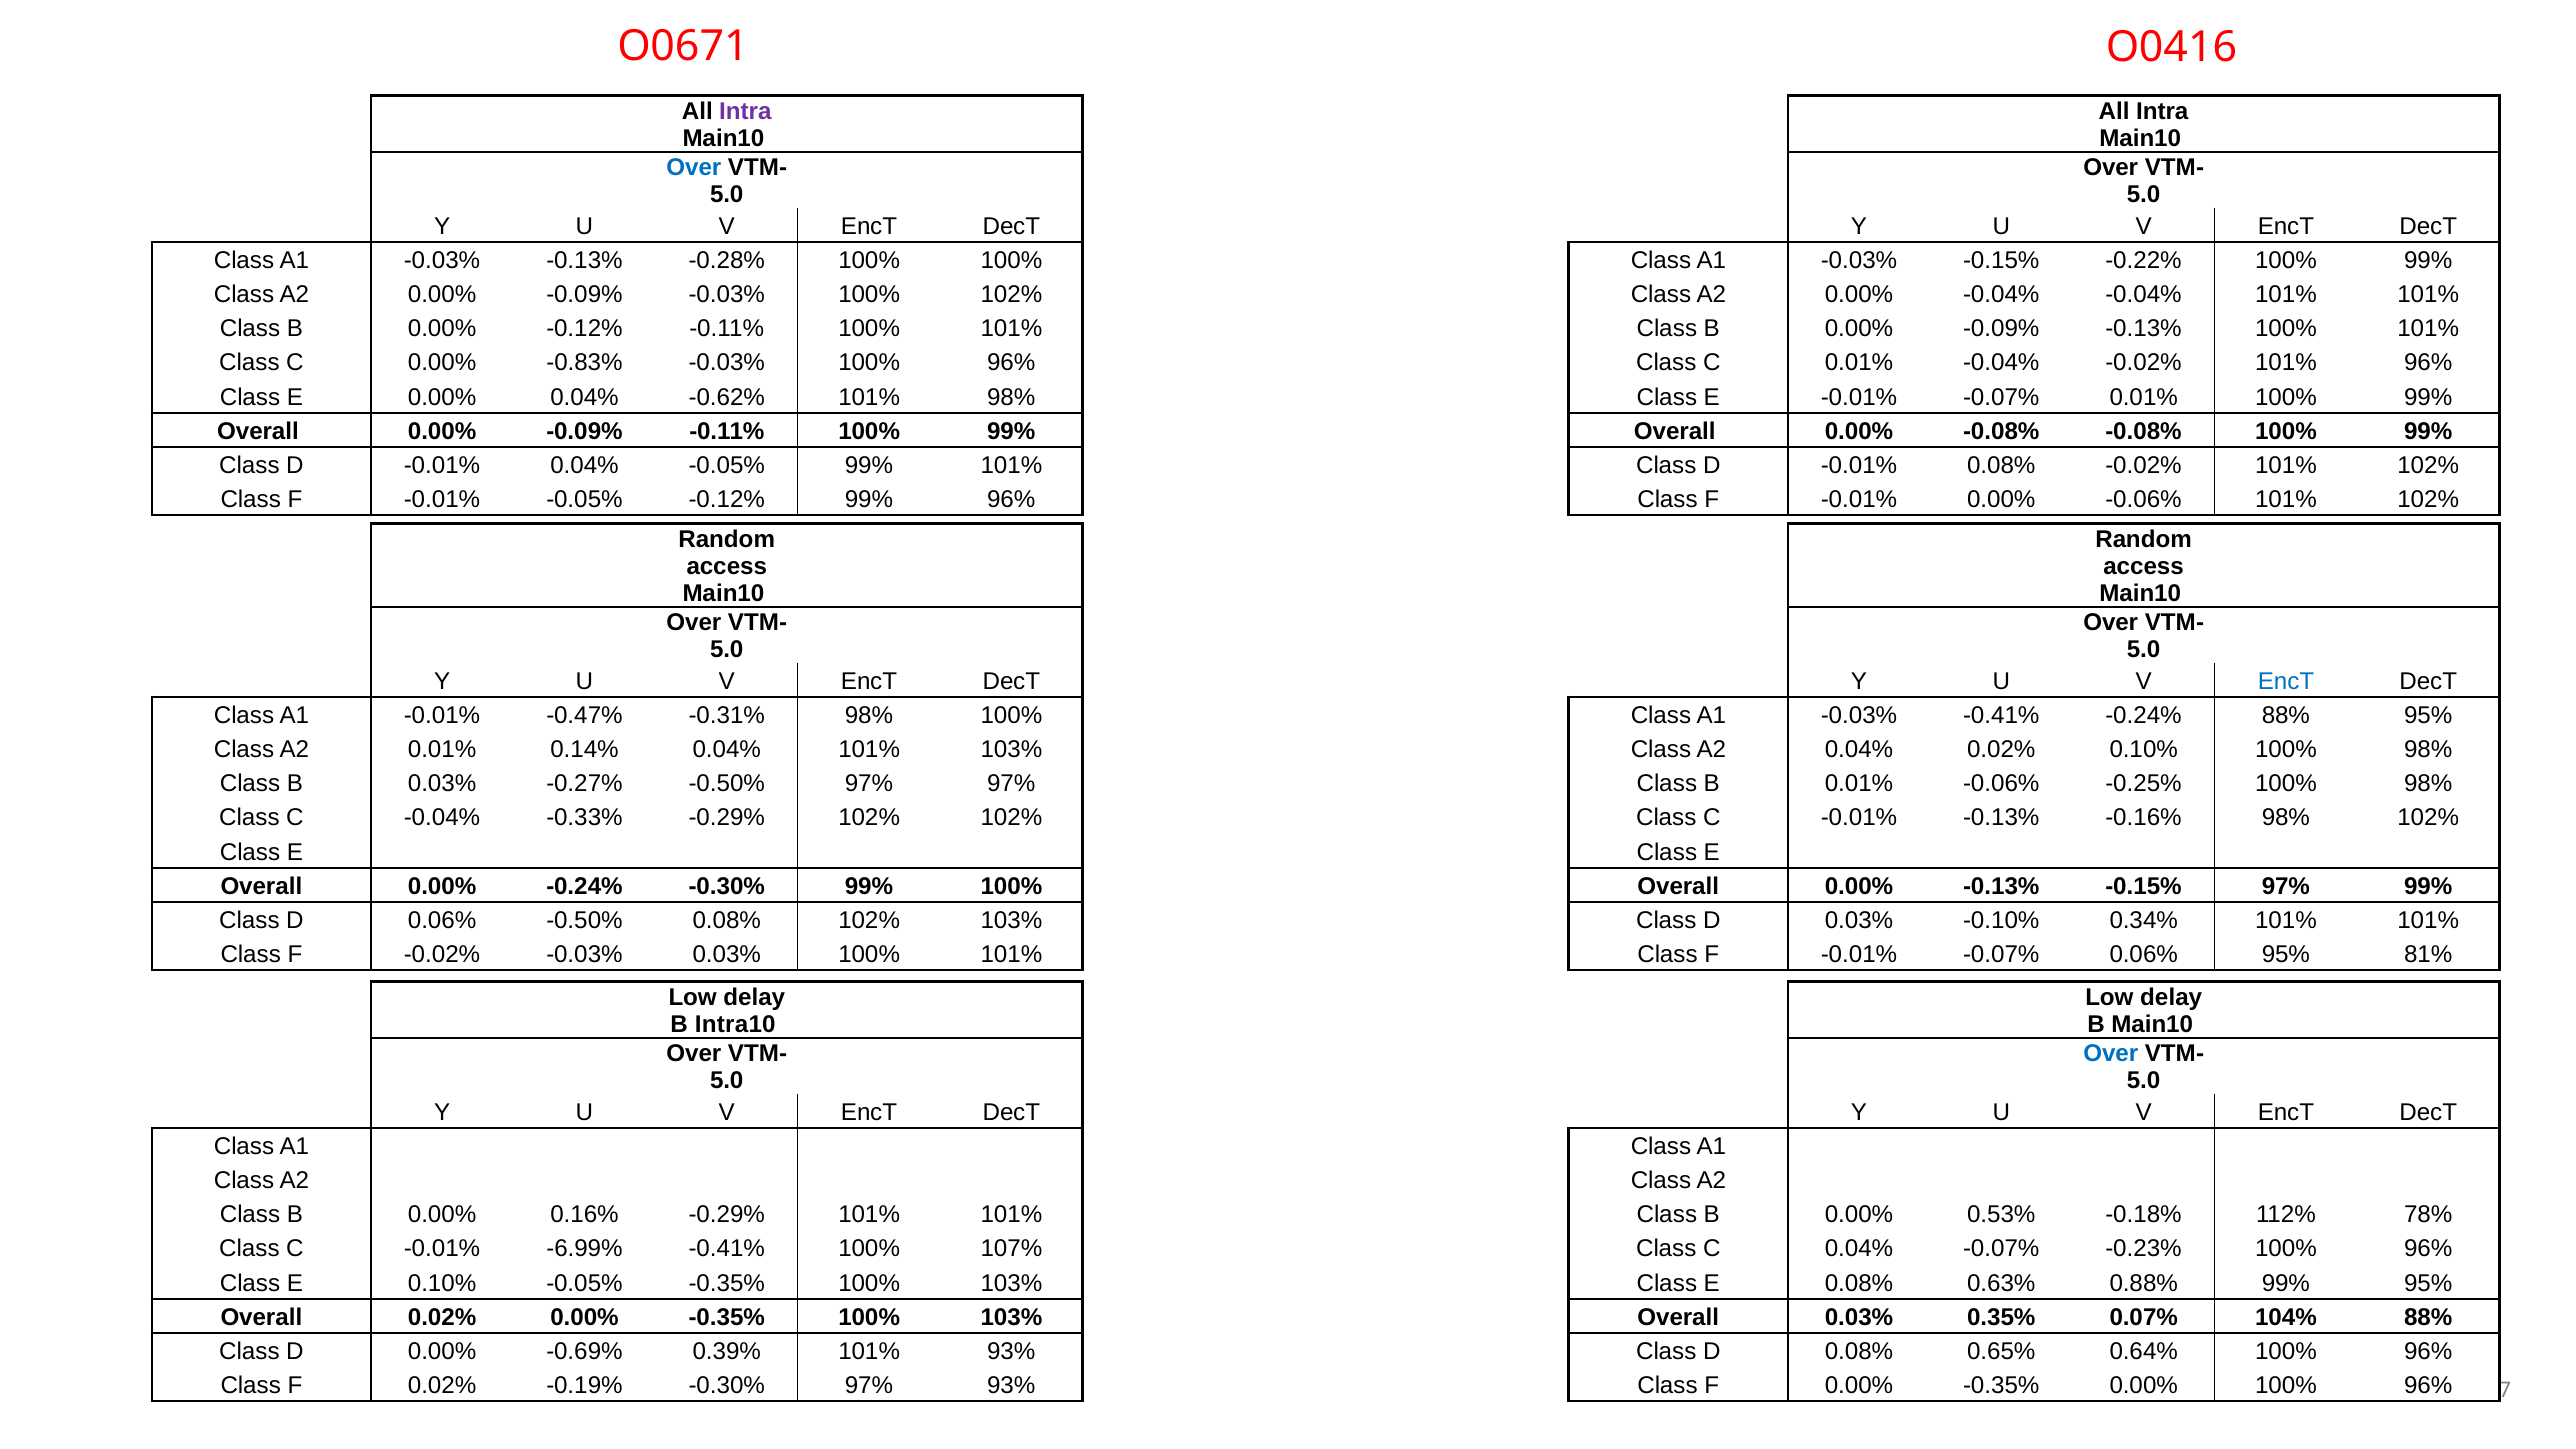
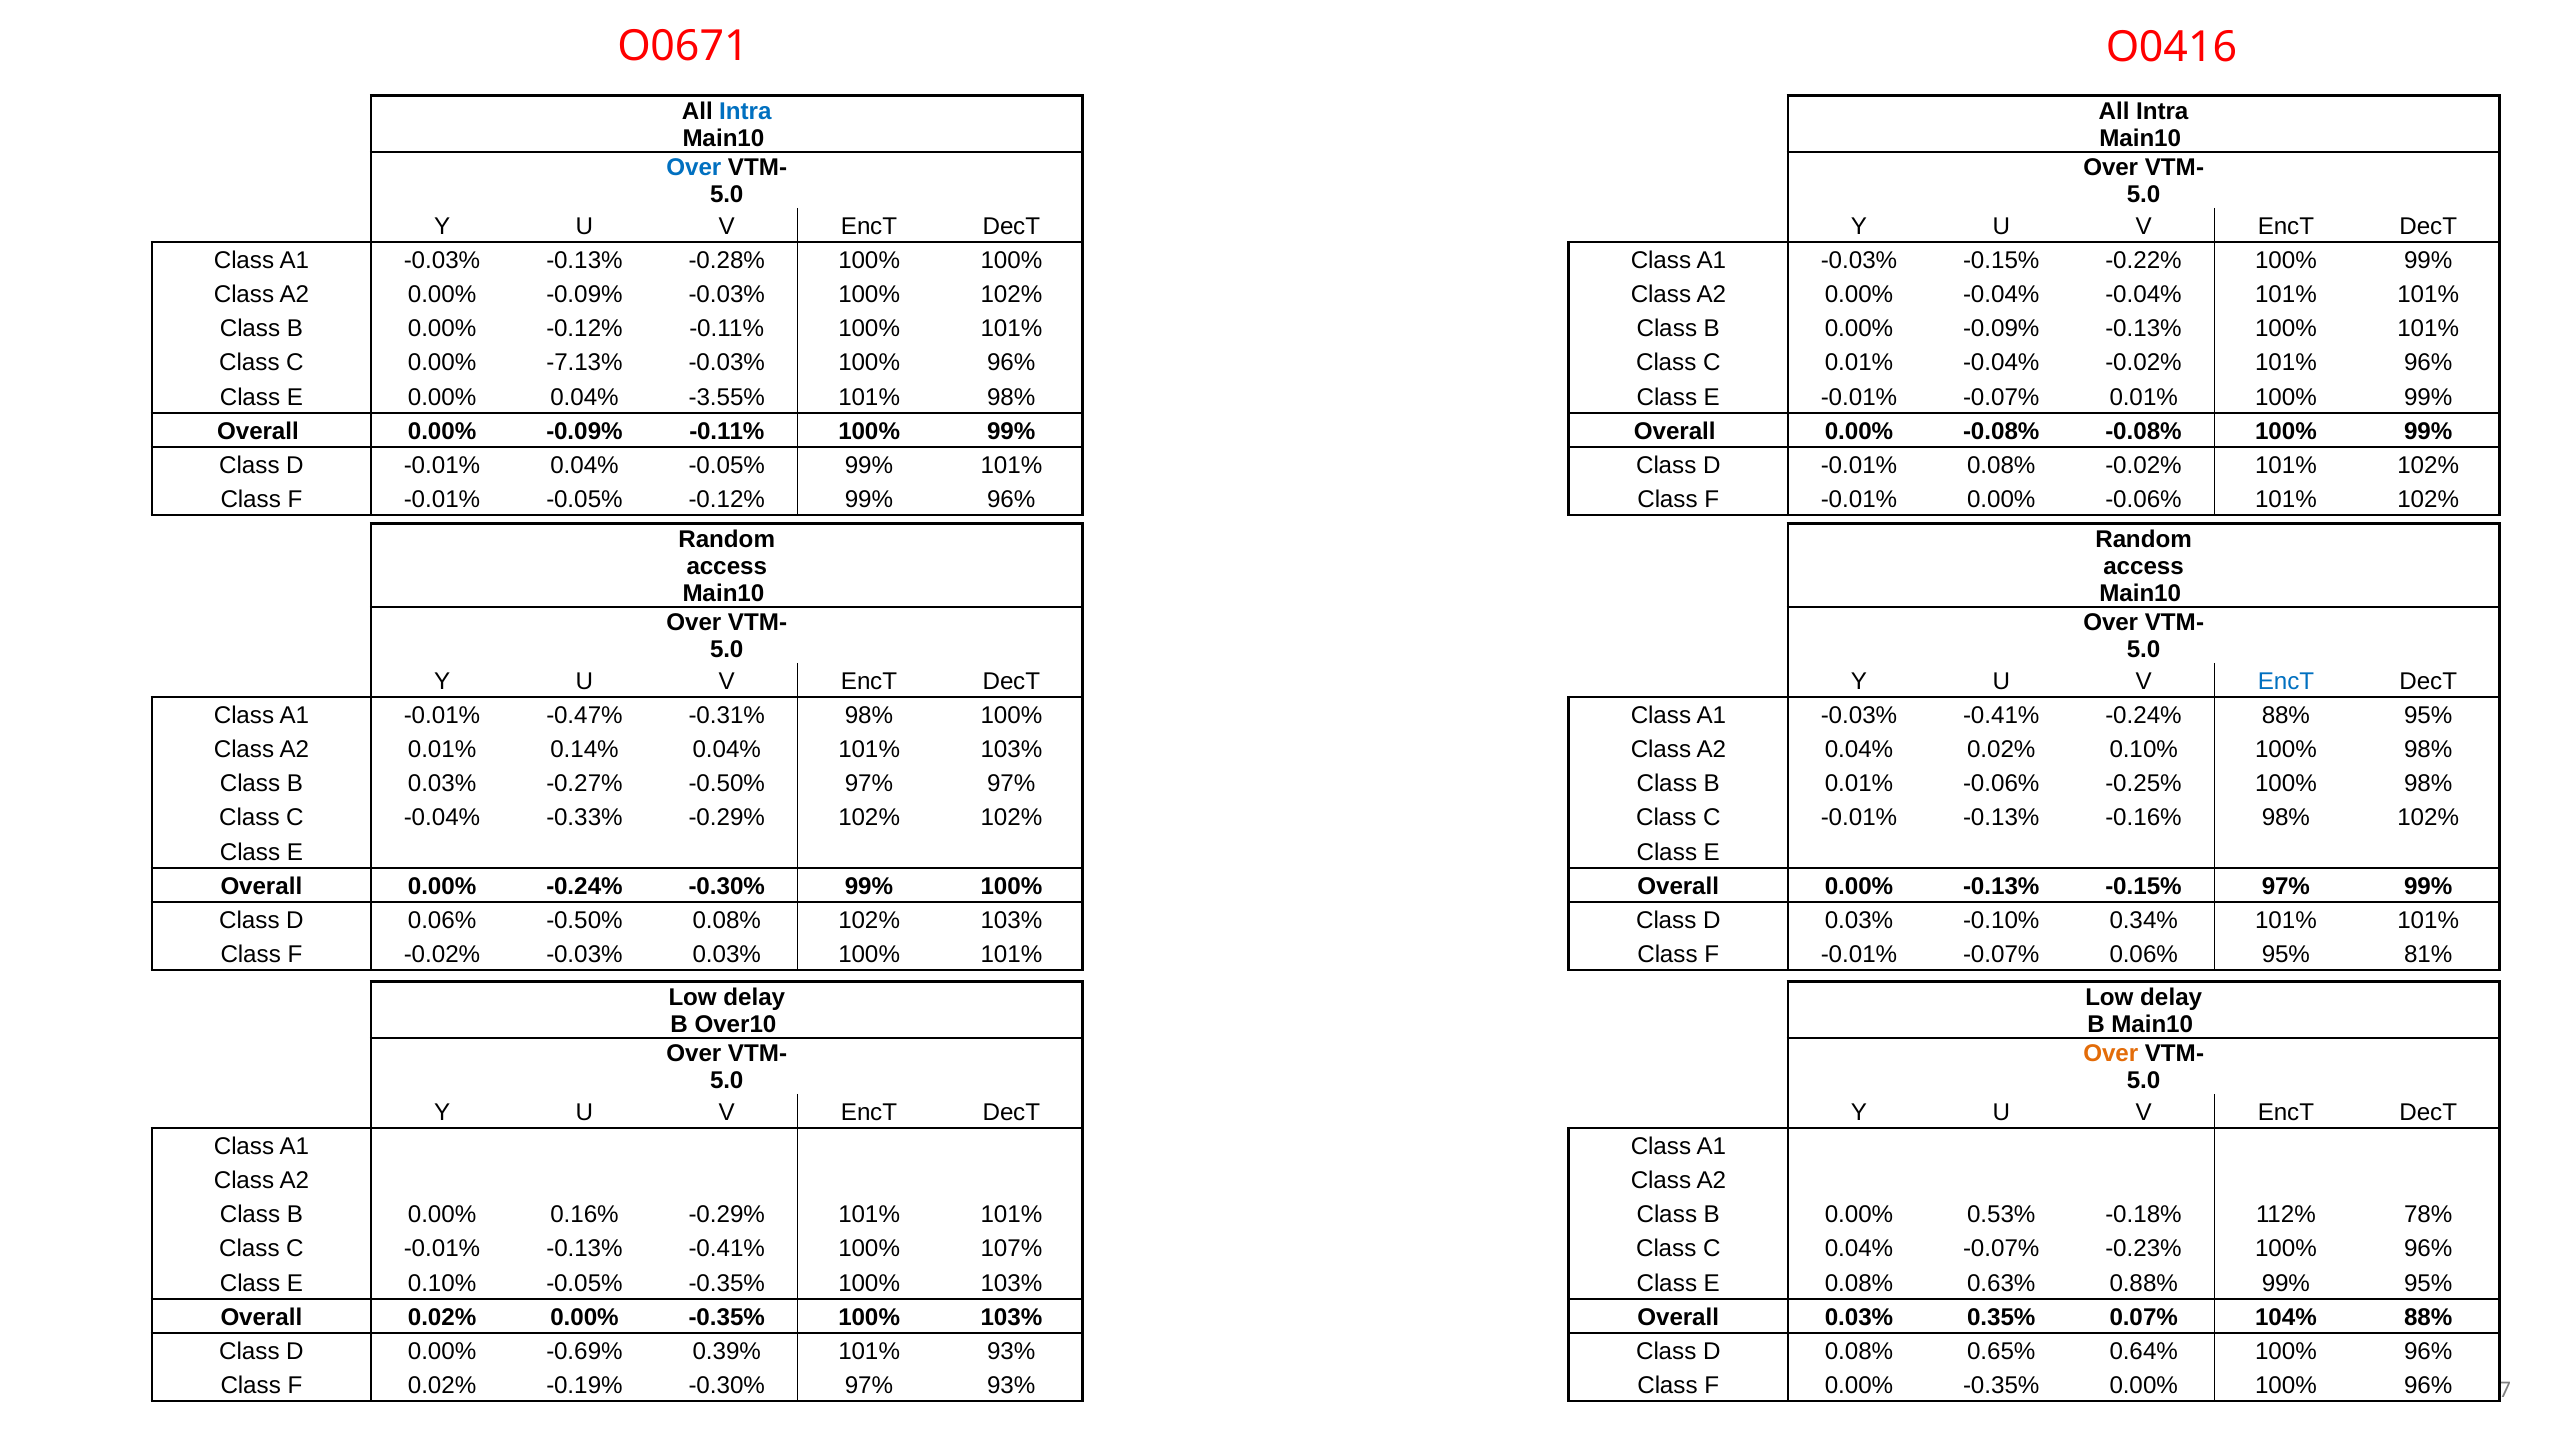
Intra at (745, 111) colour: purple -> blue
-0.83%: -0.83% -> -7.13%
-0.62%: -0.62% -> -3.55%
Intra10: Intra10 -> Over10
Over at (2111, 1054) colour: blue -> orange
-6.99% at (584, 1249): -6.99% -> -0.13%
